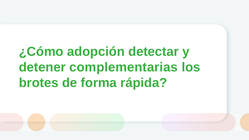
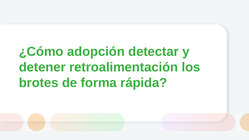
complementarias: complementarias -> retroalimentación
